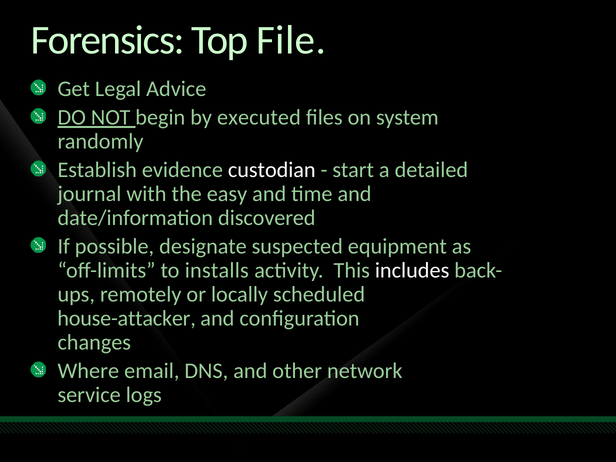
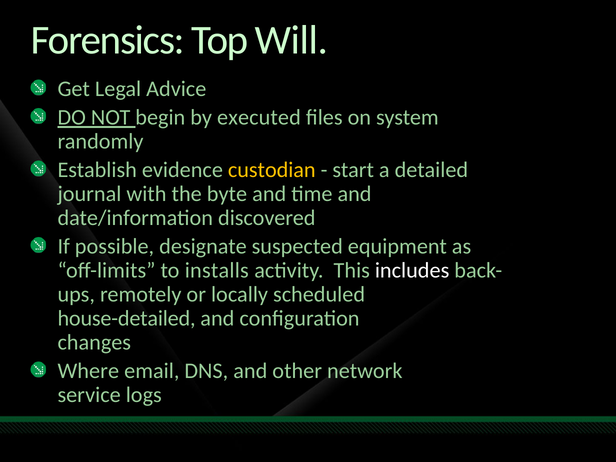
File: File -> Will
custodian colour: white -> yellow
easy: easy -> byte
house-attacker: house-attacker -> house-detailed
